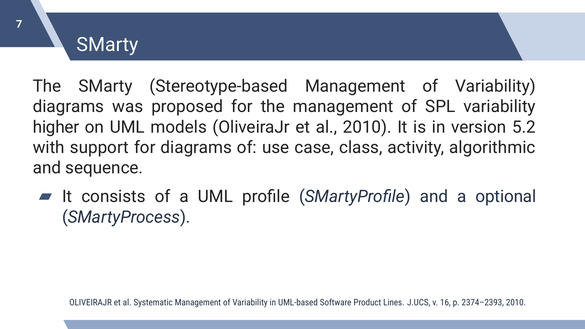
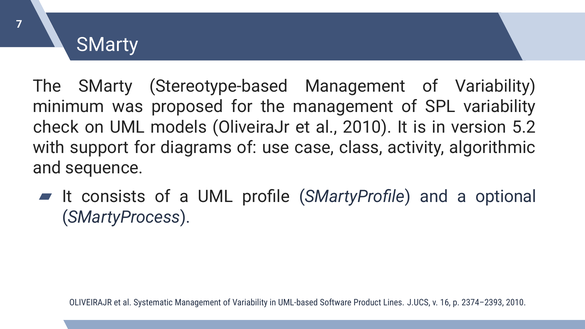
diagrams at (68, 107): diagrams -> minimum
higher: higher -> check
